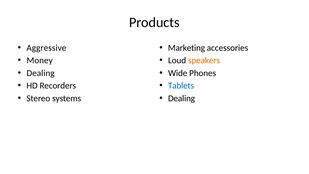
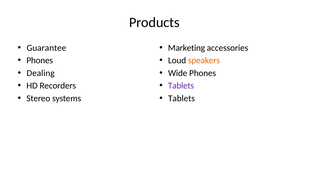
Aggressive: Aggressive -> Guarantee
Money at (40, 60): Money -> Phones
Tablets at (181, 86) colour: blue -> purple
Dealing at (182, 98): Dealing -> Tablets
